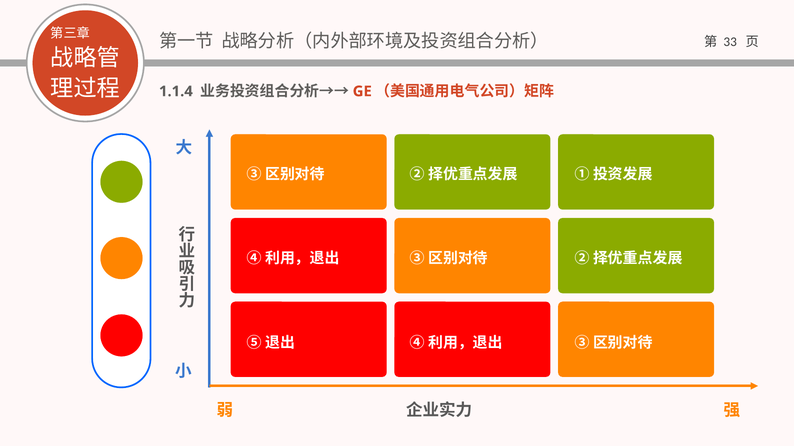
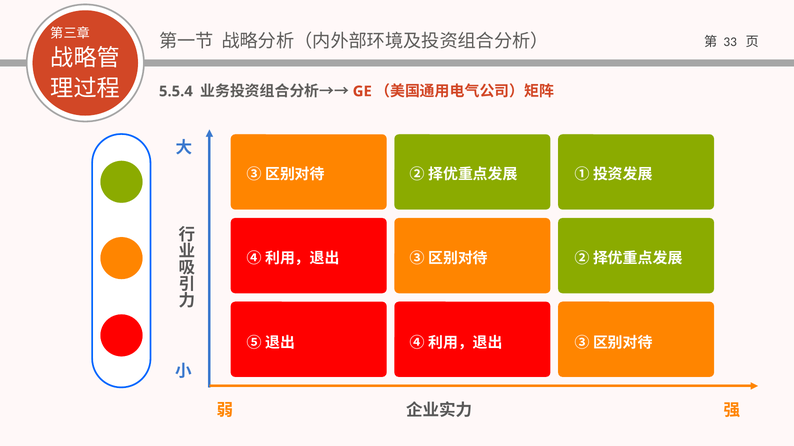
1.1.4: 1.1.4 -> 5.5.4
